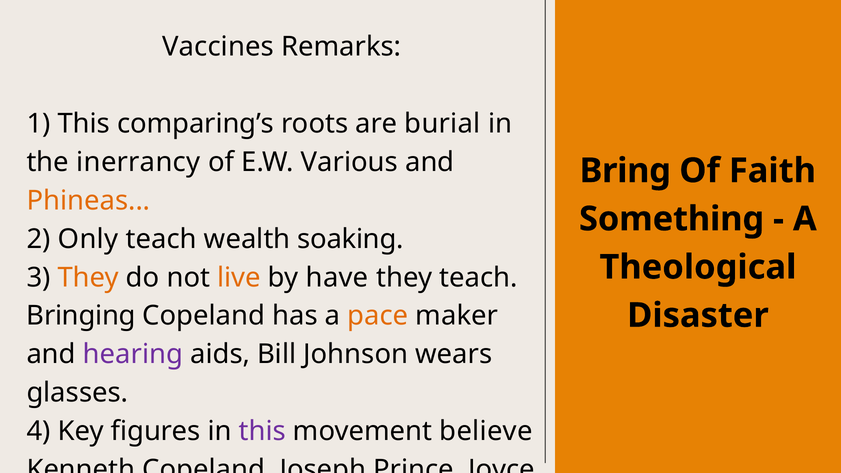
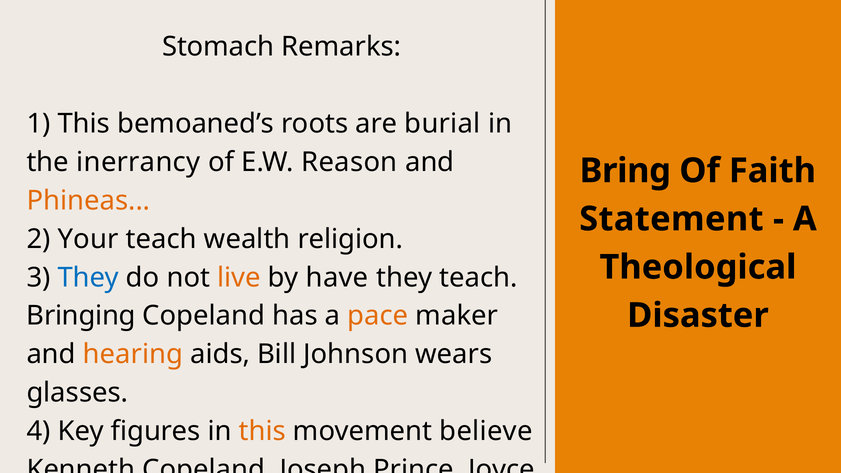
Vaccines: Vaccines -> Stomach
comparing’s: comparing’s -> bemoaned’s
Various: Various -> Reason
Something: Something -> Statement
Only: Only -> Your
soaking: soaking -> religion
They at (88, 277) colour: orange -> blue
hearing colour: purple -> orange
this at (262, 431) colour: purple -> orange
